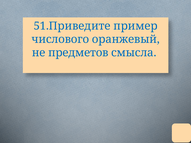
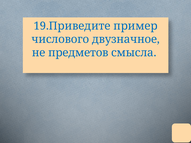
51.Приведите: 51.Приведите -> 19.Приведите
оранжевый: оранжевый -> двузначное
